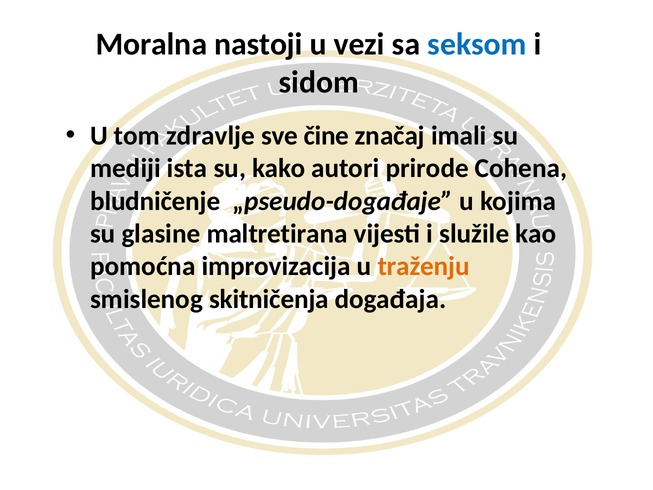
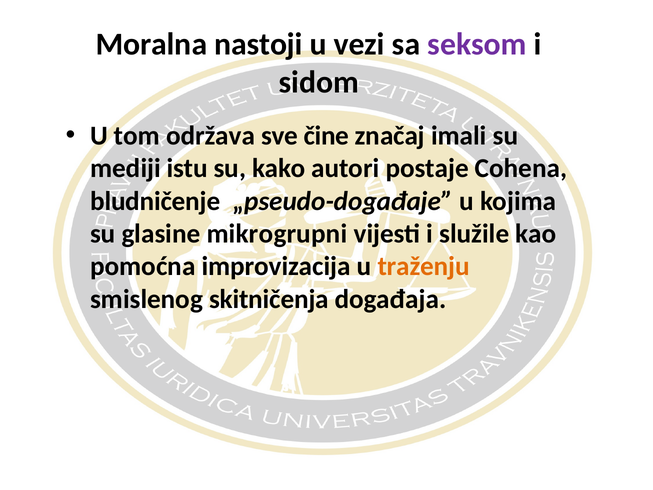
seksom colour: blue -> purple
zdravlje: zdravlje -> održava
ista: ista -> istu
prirode: prirode -> postaje
maltretirana: maltretirana -> mikrogrupni
